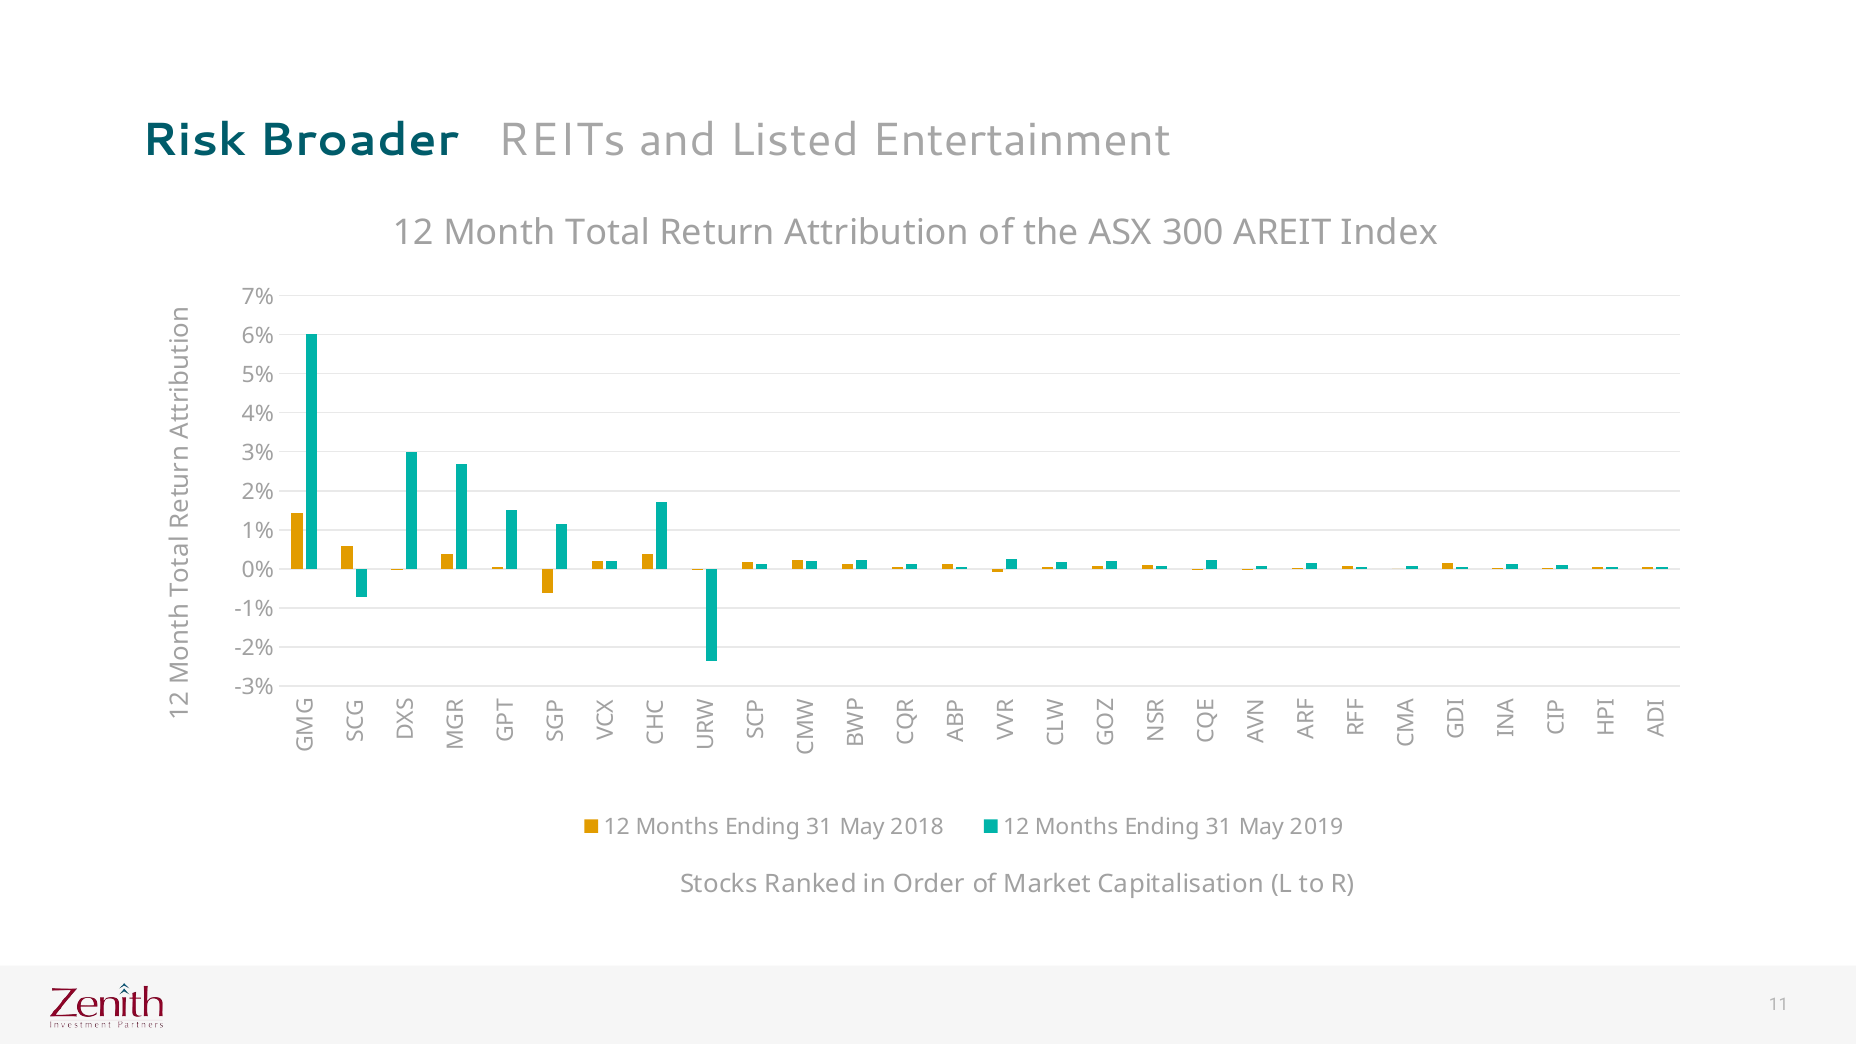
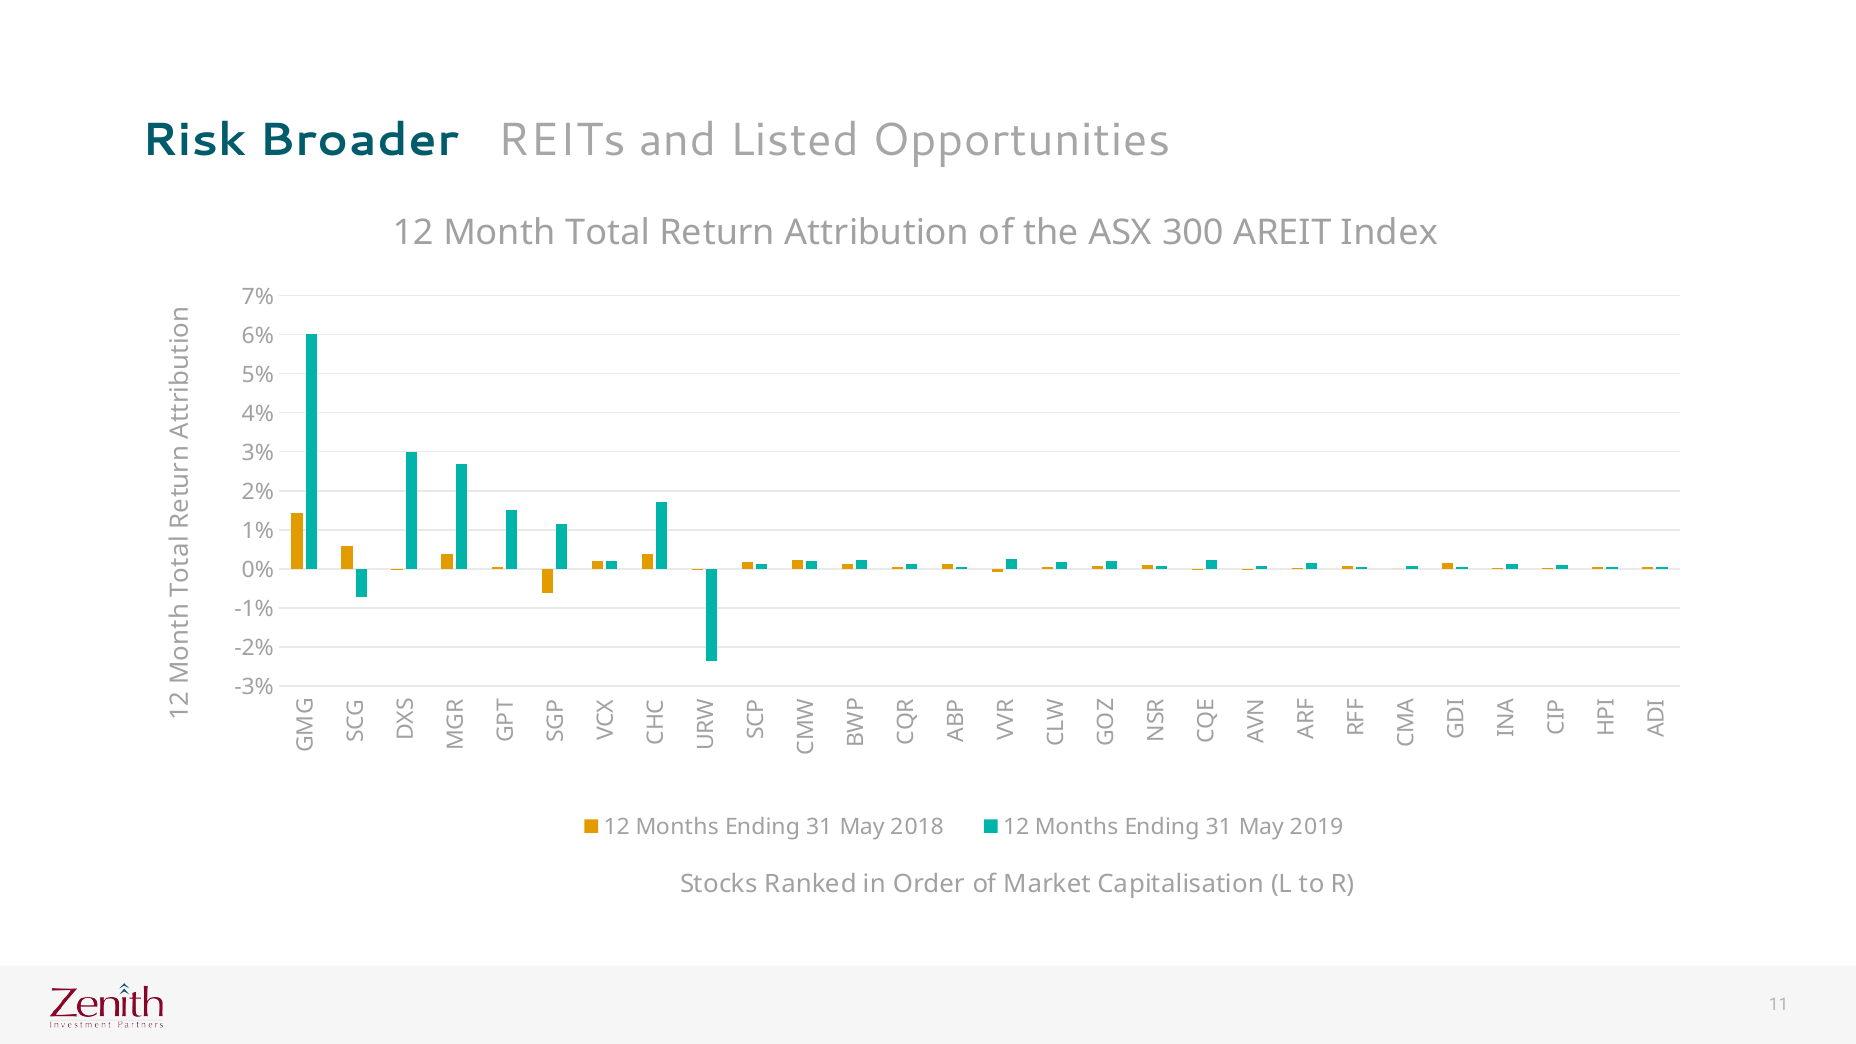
Entertainment: Entertainment -> Opportunities
